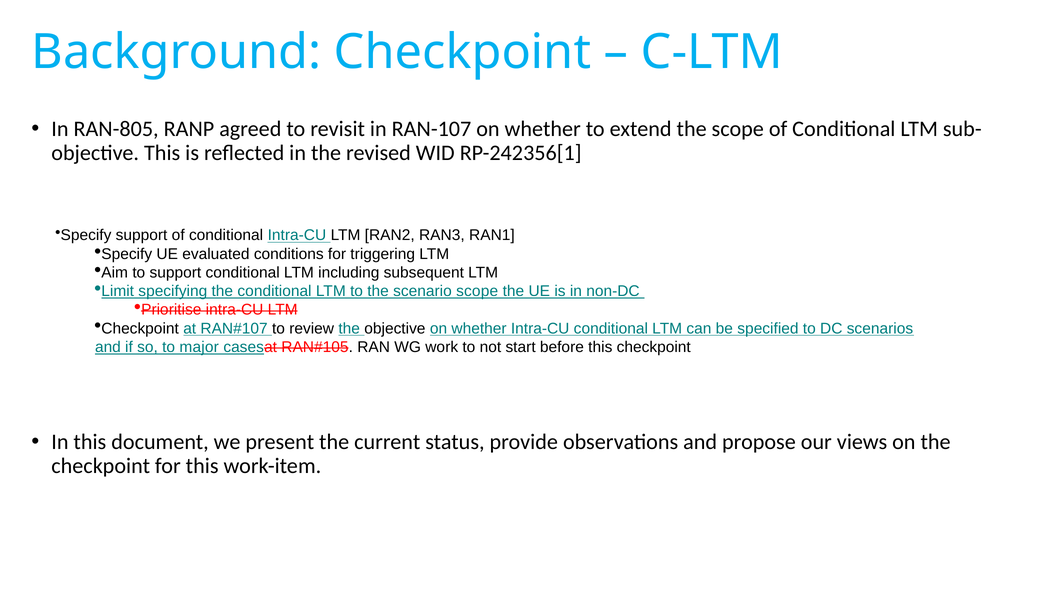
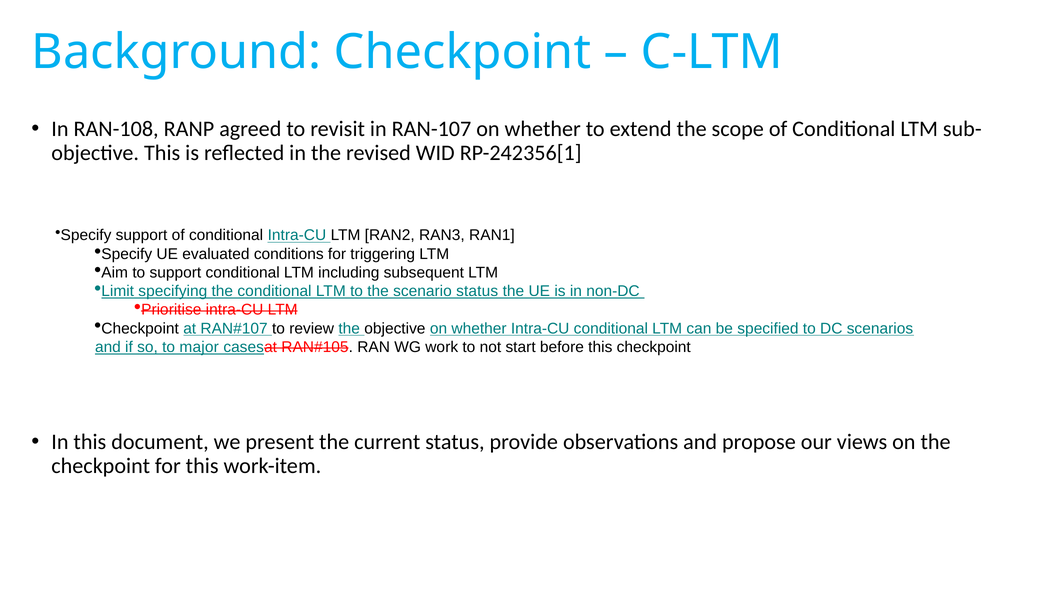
RAN-805: RAN-805 -> RAN-108
scenario scope: scope -> status
